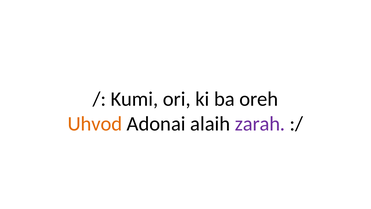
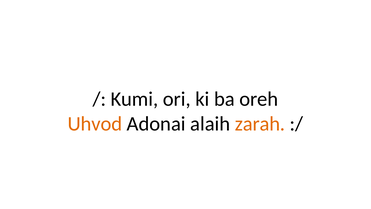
zarah colour: purple -> orange
